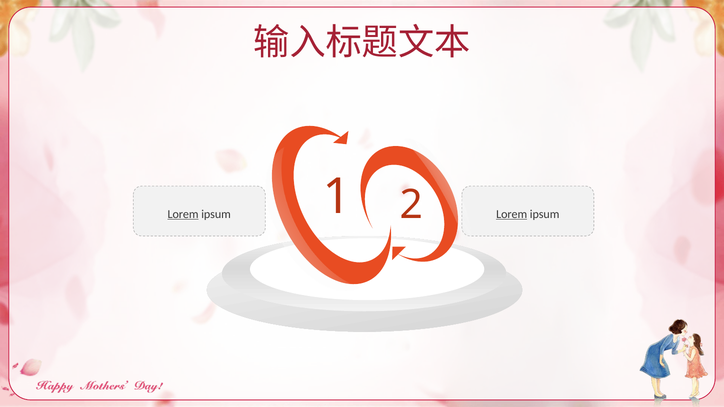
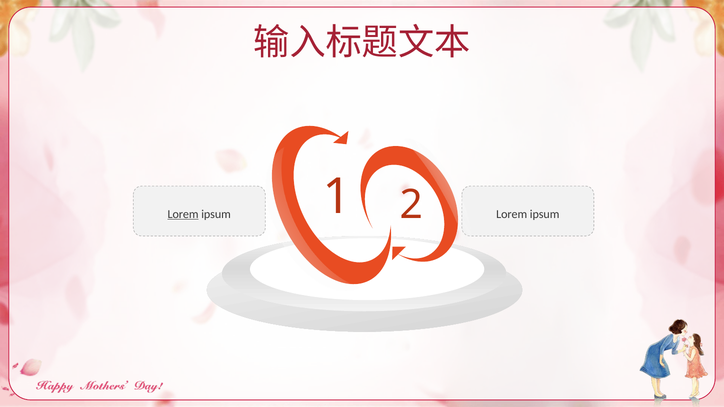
Lorem at (512, 214) underline: present -> none
